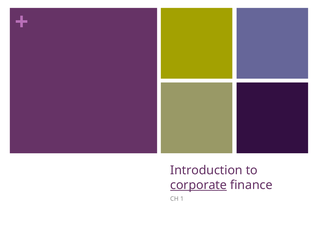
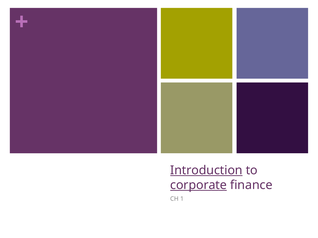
Introduction underline: none -> present
